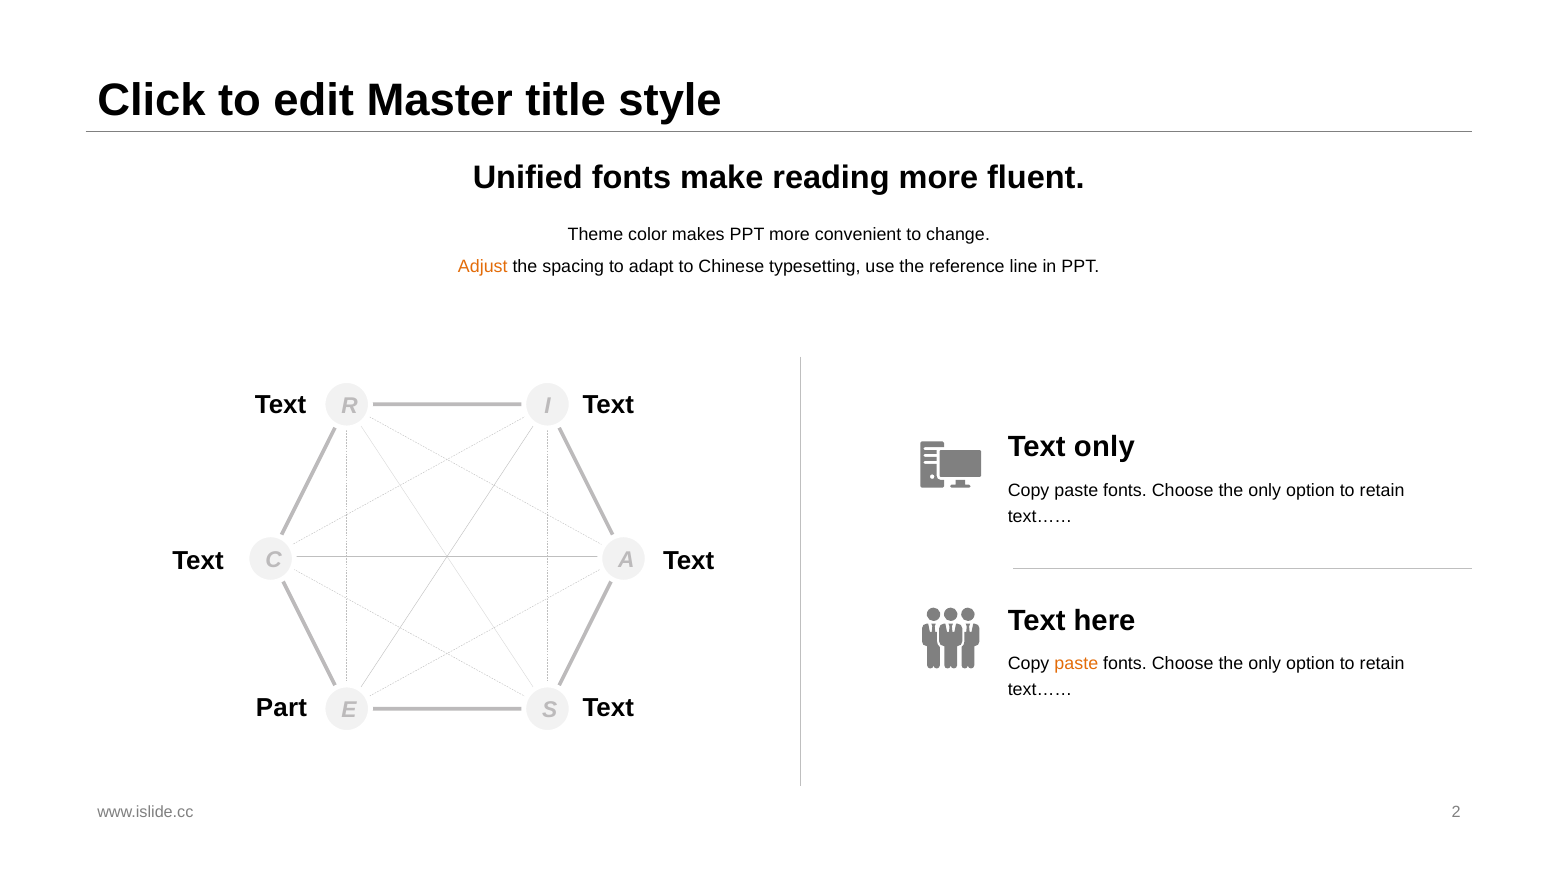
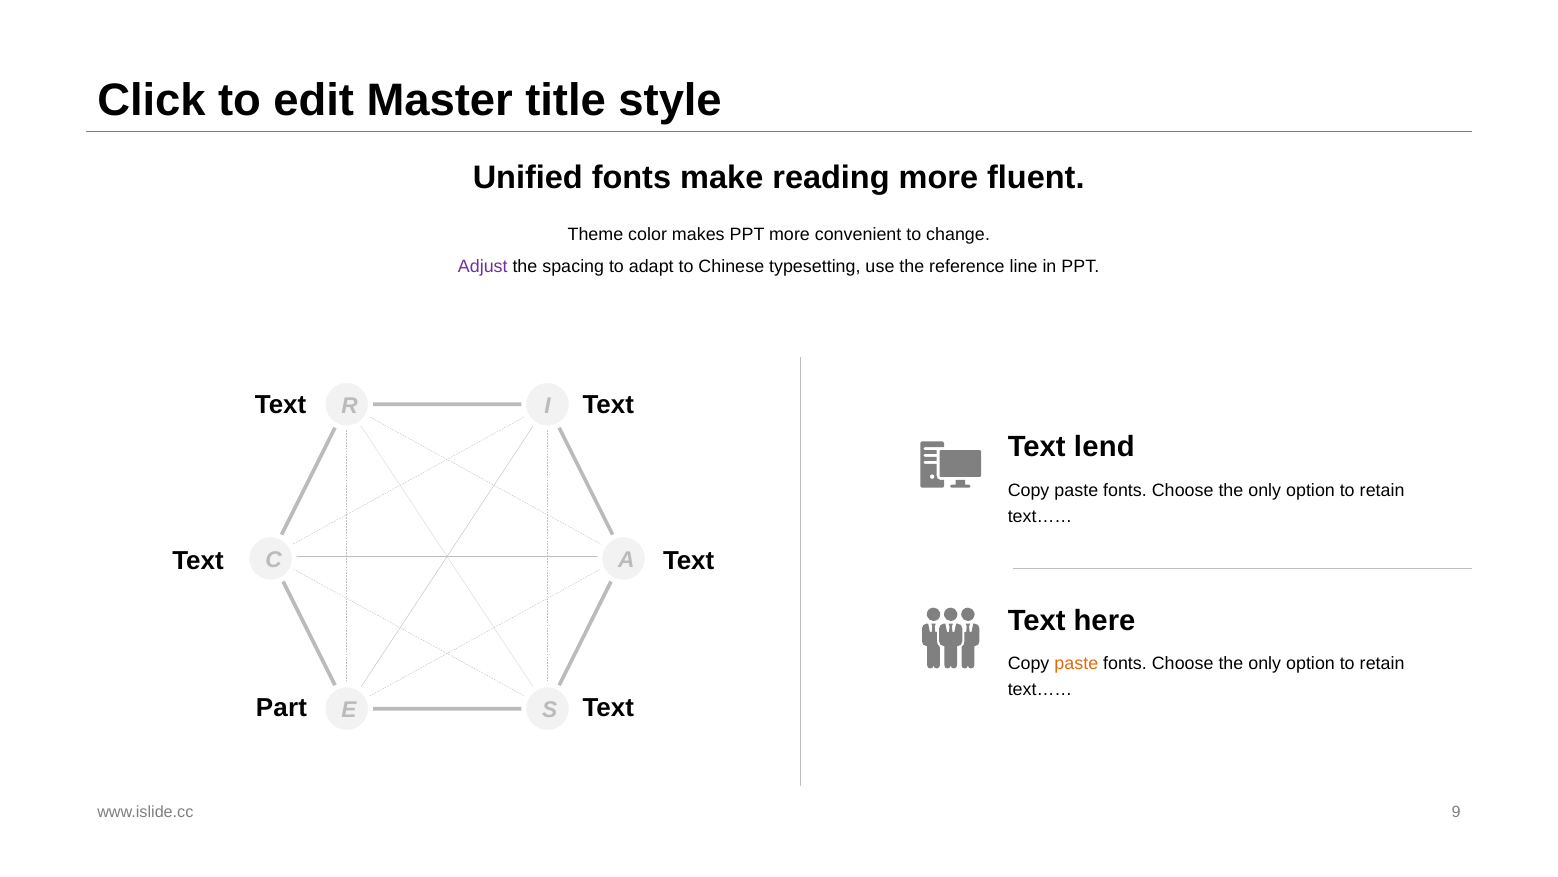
Adjust colour: orange -> purple
Text only: only -> lend
2: 2 -> 9
